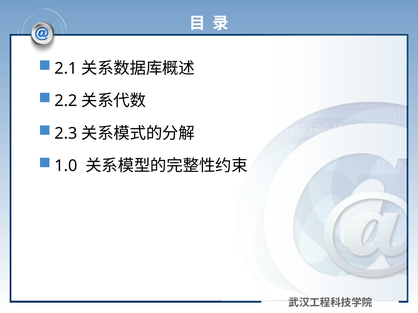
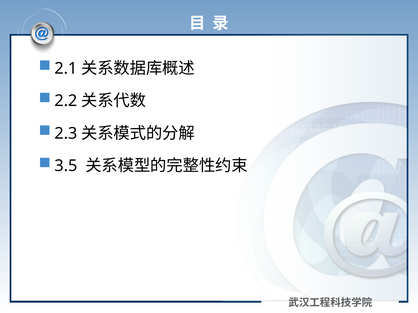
1.0: 1.0 -> 3.5
